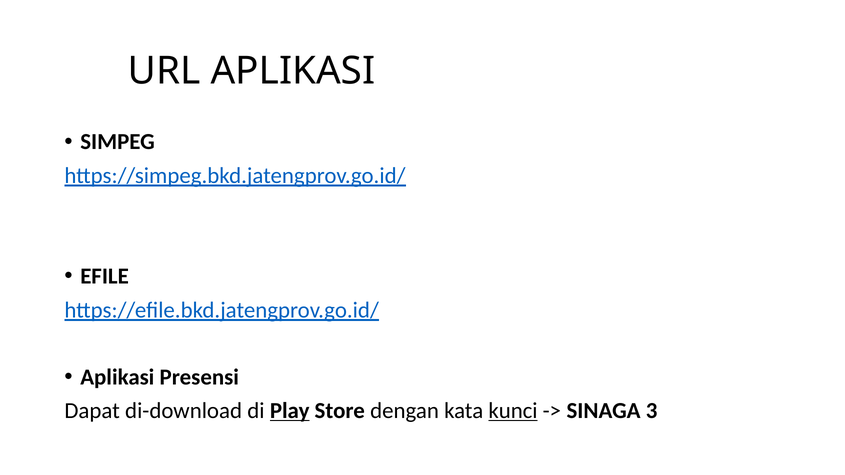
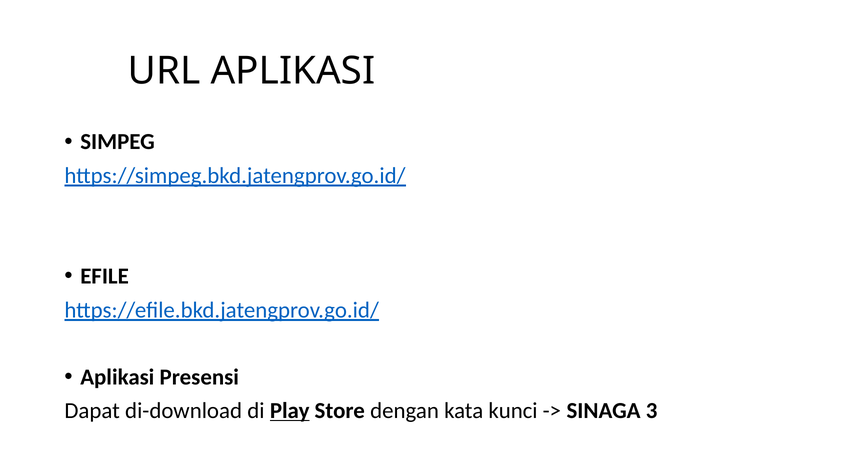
kunci underline: present -> none
